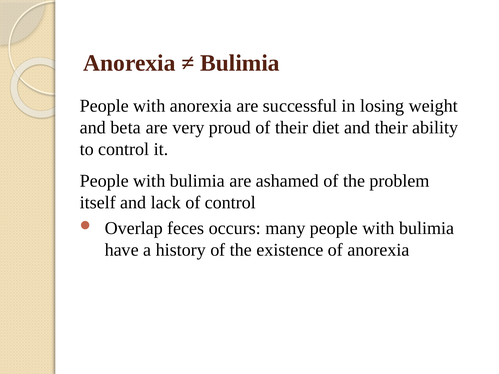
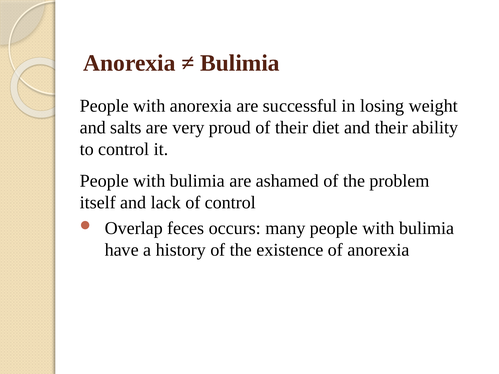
beta: beta -> salts
